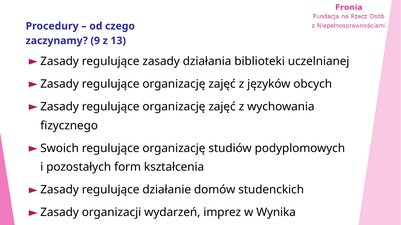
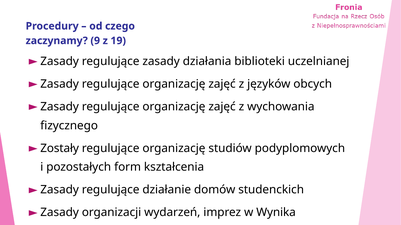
13: 13 -> 19
Swoich: Swoich -> Zostały
